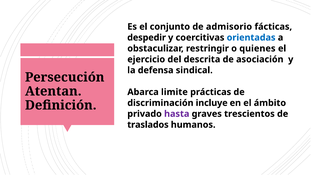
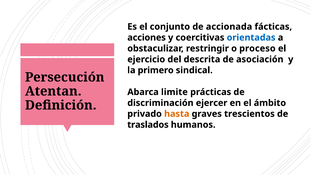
admisorio: admisorio -> accionada
despedir: despedir -> acciones
quienes: quienes -> proceso
defensa: defensa -> primero
incluye: incluye -> ejercer
hasta colour: purple -> orange
